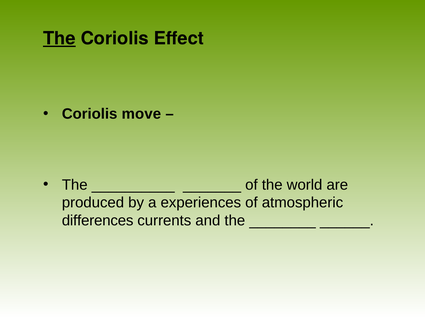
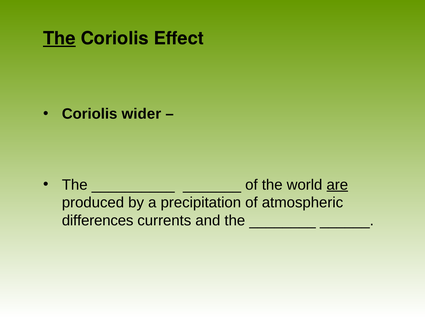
move: move -> wider
are underline: none -> present
experiences: experiences -> precipitation
